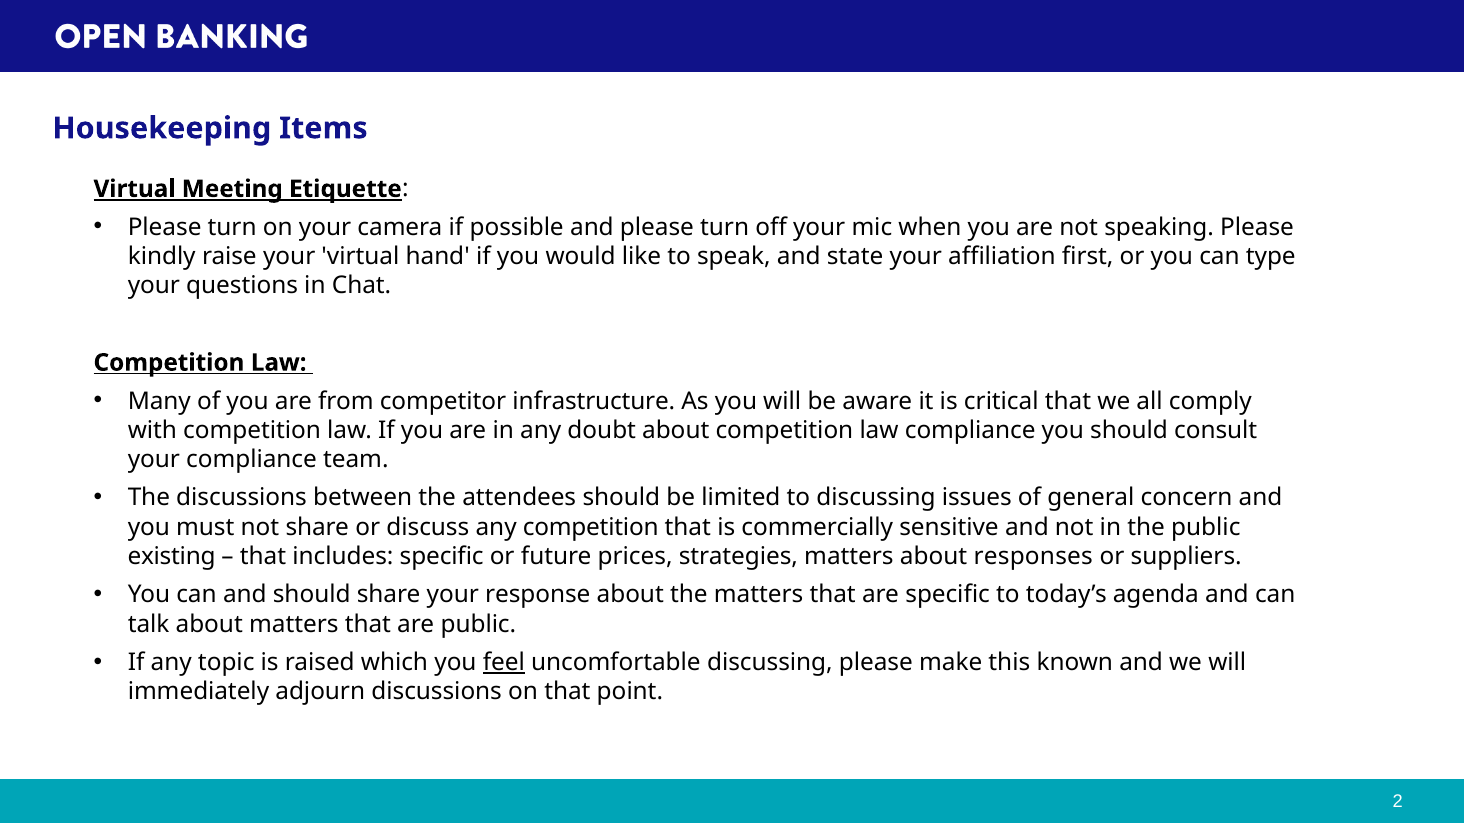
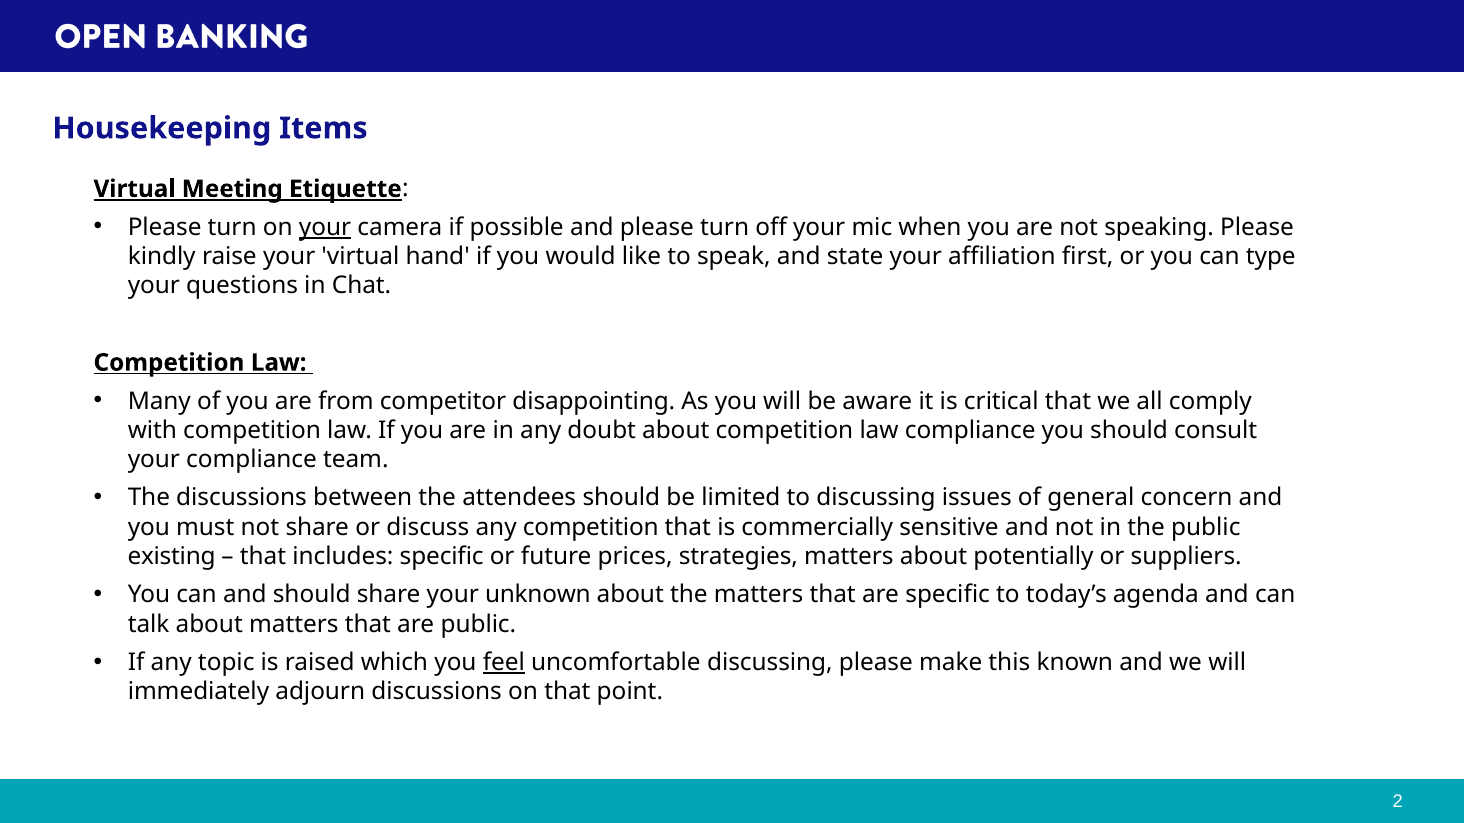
your at (325, 227) underline: none -> present
infrastructure: infrastructure -> disappointing
responses: responses -> potentially
response: response -> unknown
